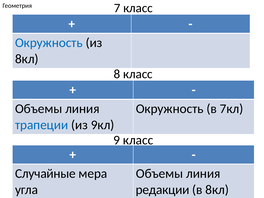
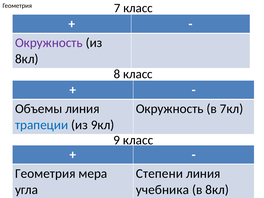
Окружность at (49, 43) colour: blue -> purple
Случайные at (45, 174): Случайные -> Геометрия
Объемы at (159, 174): Объемы -> Степени
редакции: редакции -> учебника
